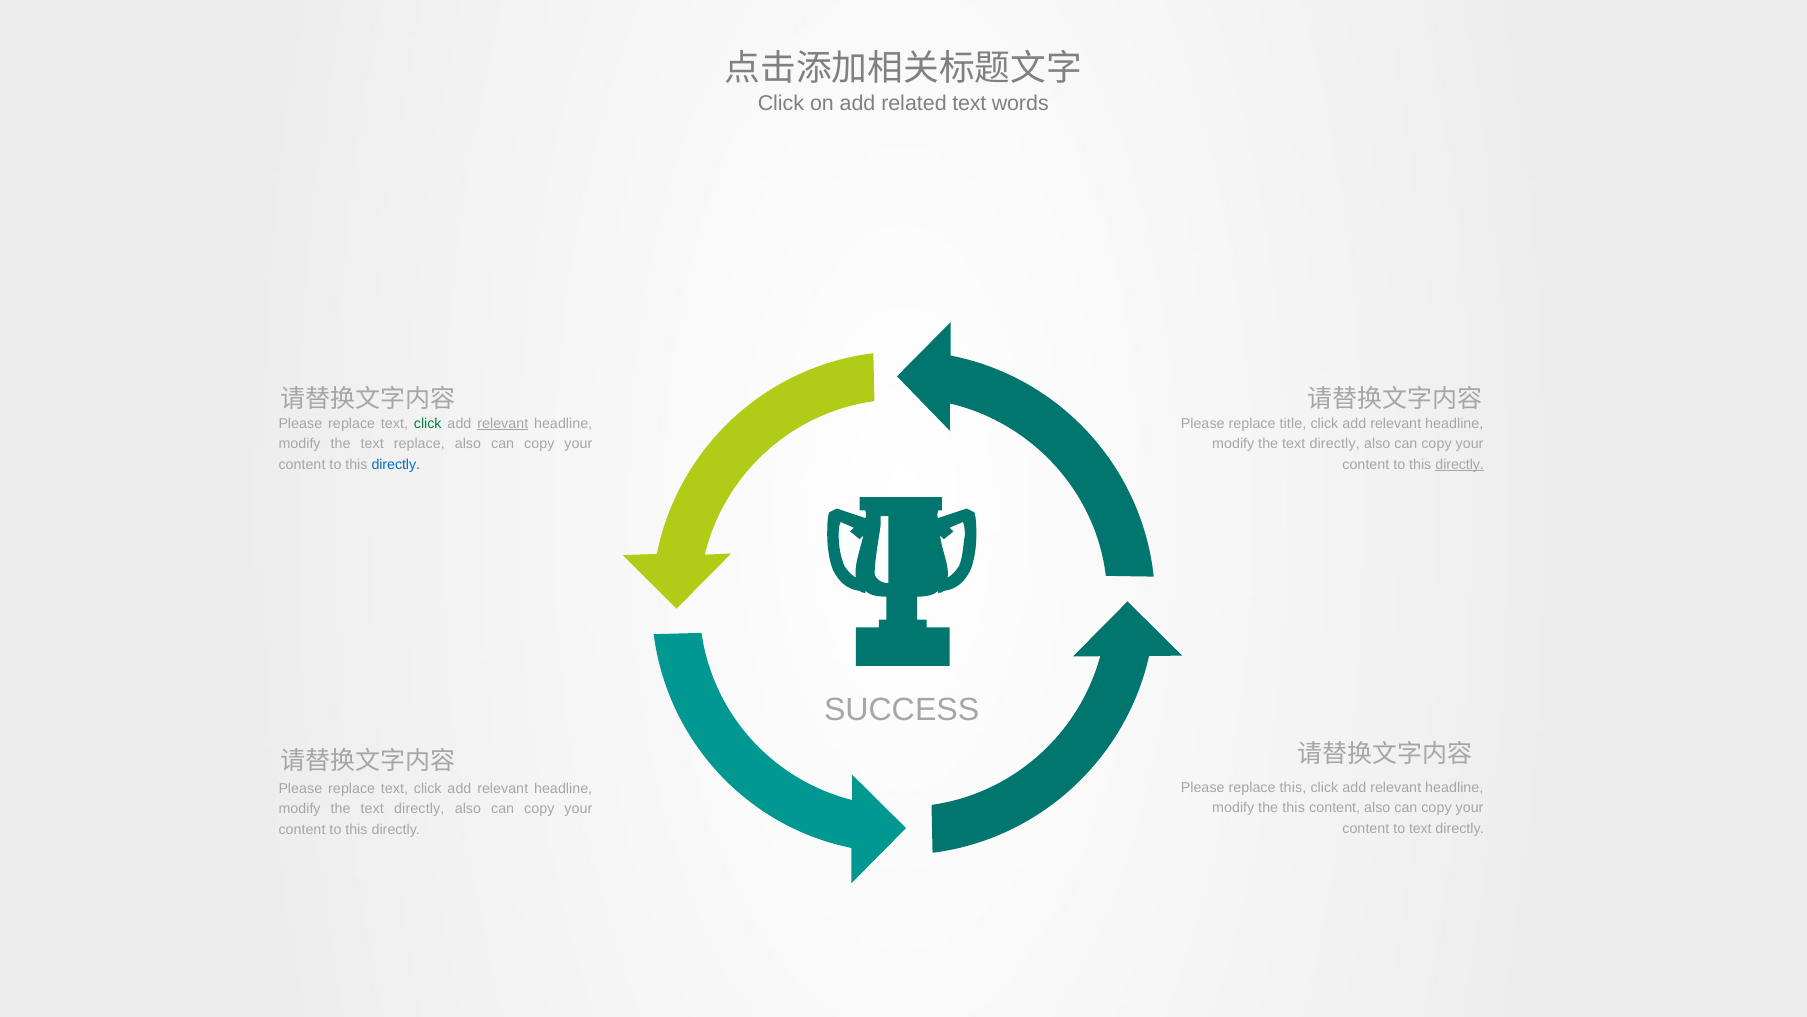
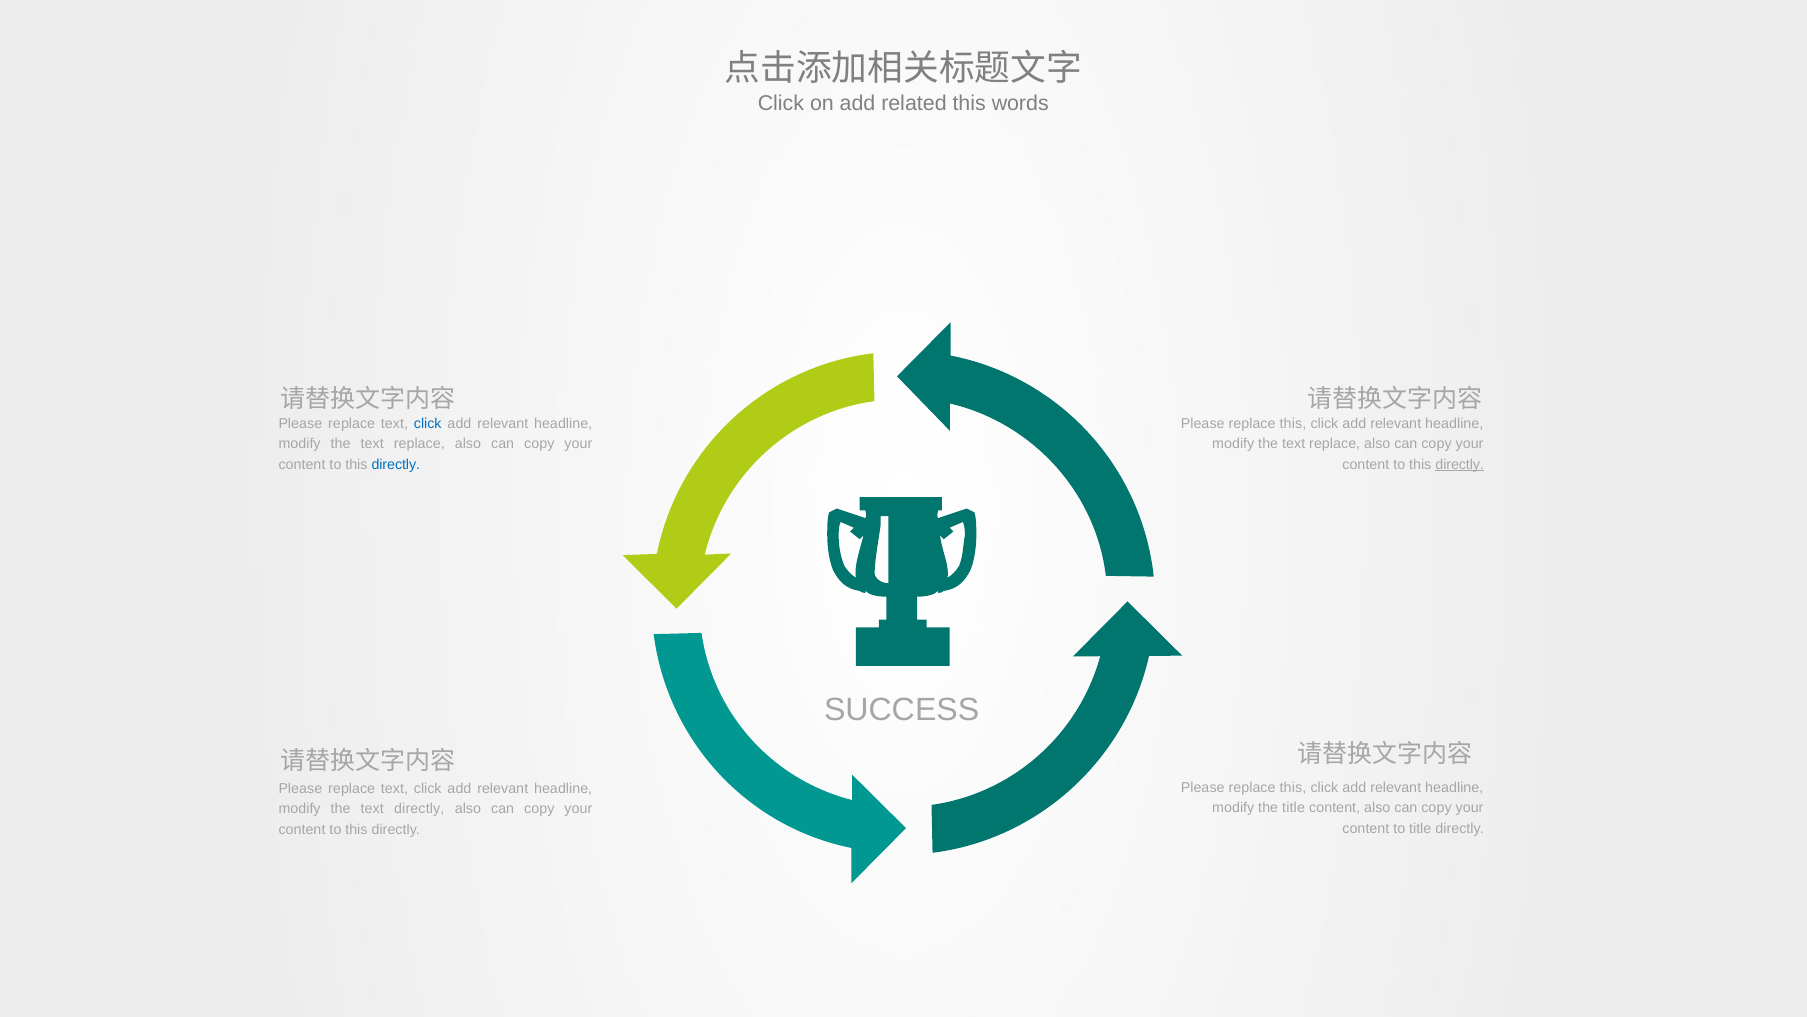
related text: text -> this
click at (428, 423) colour: green -> blue
relevant at (503, 423) underline: present -> none
title at (1293, 423): title -> this
directly at (1335, 444): directly -> replace
the this: this -> title
to text: text -> title
